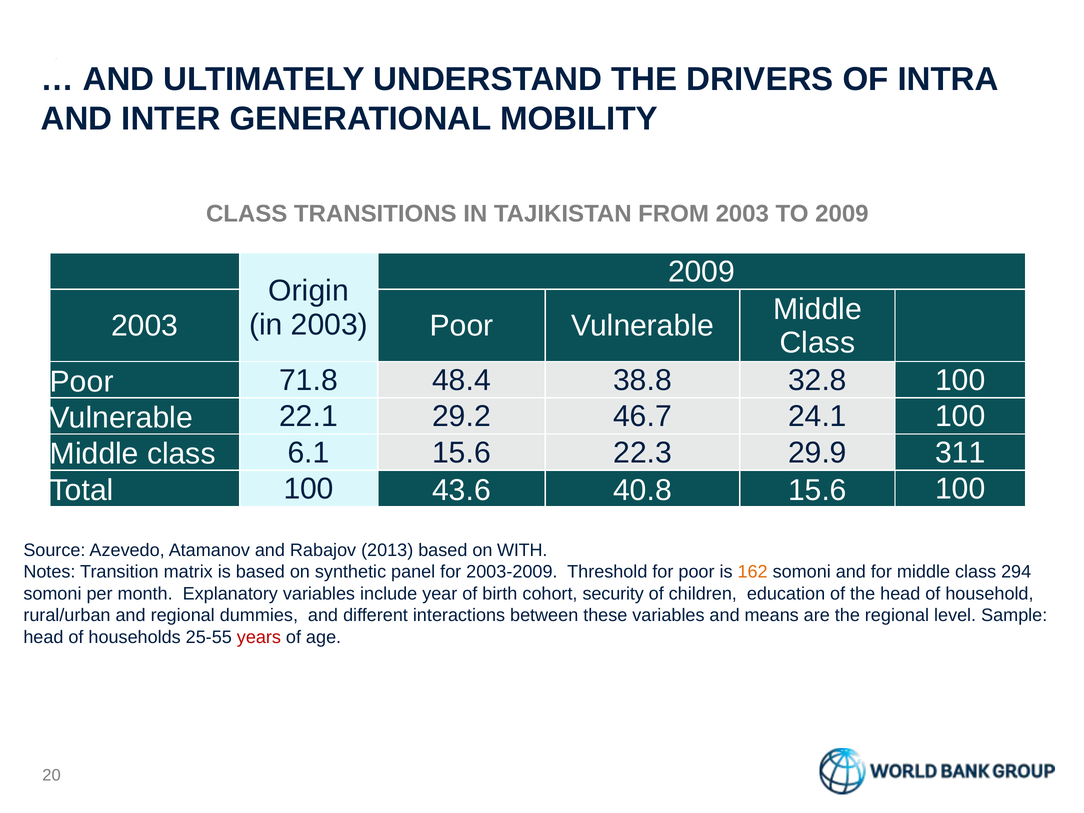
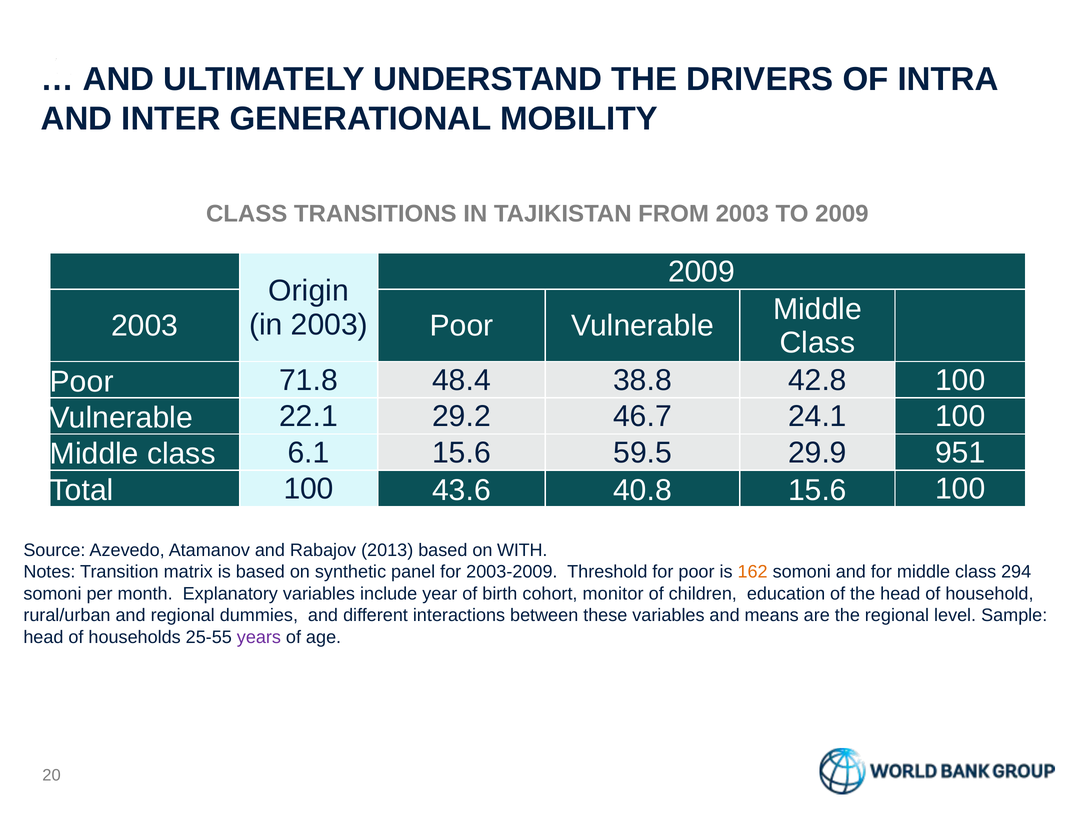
32.8: 32.8 -> 42.8
22.3: 22.3 -> 59.5
311: 311 -> 951
security: security -> monitor
years colour: red -> purple
